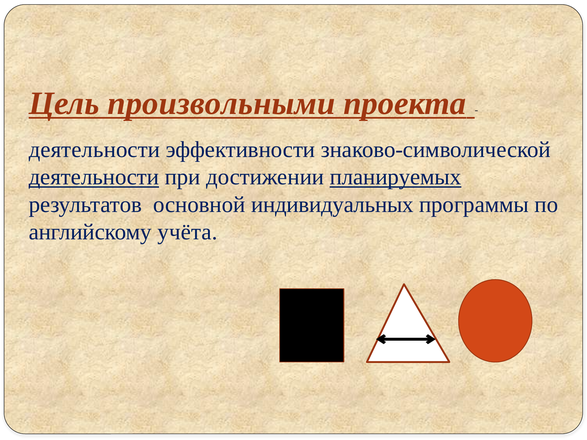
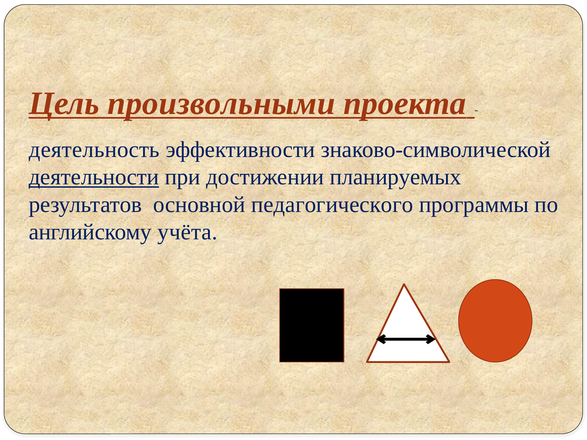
деятельности at (94, 150): деятельности -> деятельность
планируемых underline: present -> none
индивидуальных: индивидуальных -> педагогического
